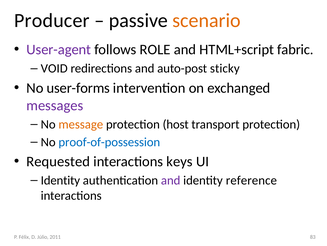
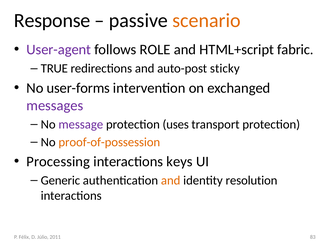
Producer: Producer -> Response
VOID: VOID -> TRUE
message colour: orange -> purple
host: host -> uses
proof-of-possession colour: blue -> orange
Requested: Requested -> Processing
Identity at (60, 180): Identity -> Generic
and at (171, 180) colour: purple -> orange
reference: reference -> resolution
